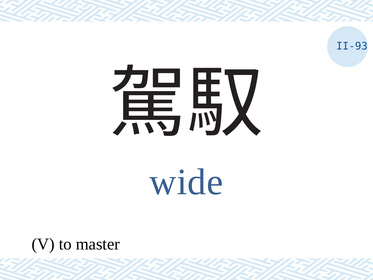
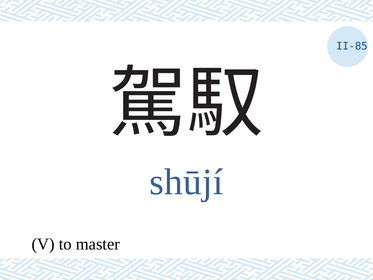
II-93: II-93 -> II-85
wide: wide -> shūjí
